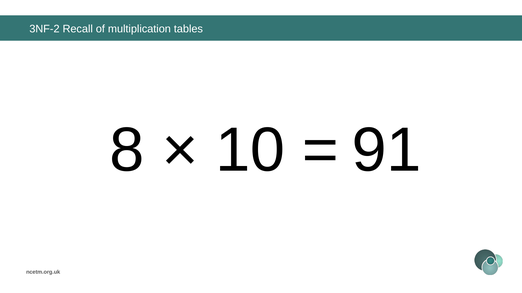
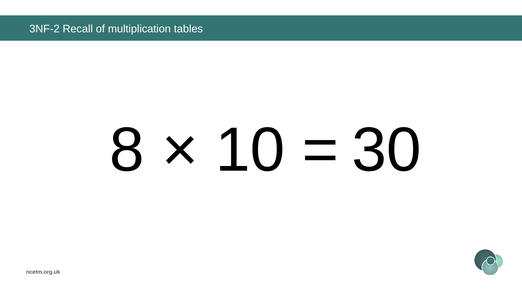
91: 91 -> 30
